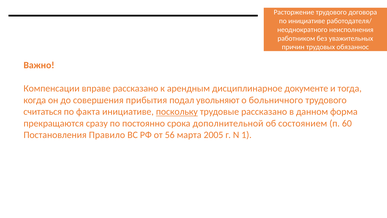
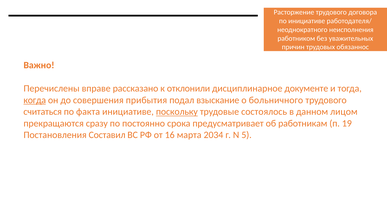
Компенсации: Компенсации -> Перечислены
арендным: арендным -> отклонили
когда underline: none -> present
увольняют: увольняют -> взыскание
трудовые рассказано: рассказано -> состоялось
форма: форма -> лицом
дополнительной: дополнительной -> предусматривает
состоянием: состоянием -> работникам
60: 60 -> 19
Правило: Правило -> Составил
56: 56 -> 16
2005: 2005 -> 2034
1: 1 -> 5
